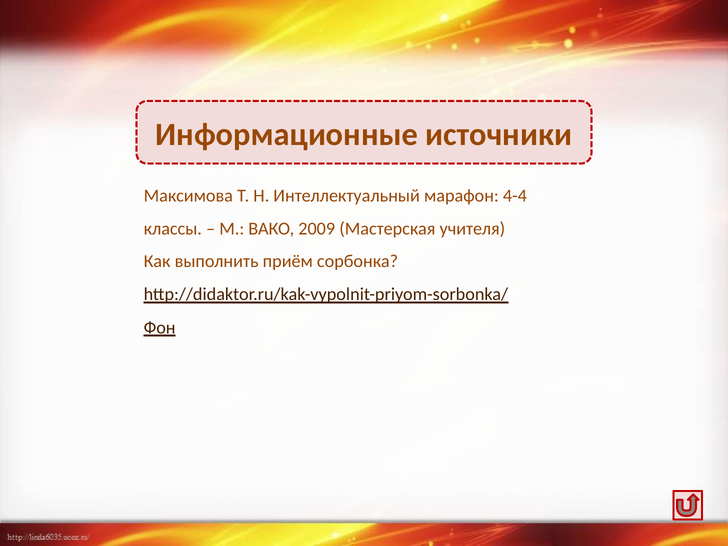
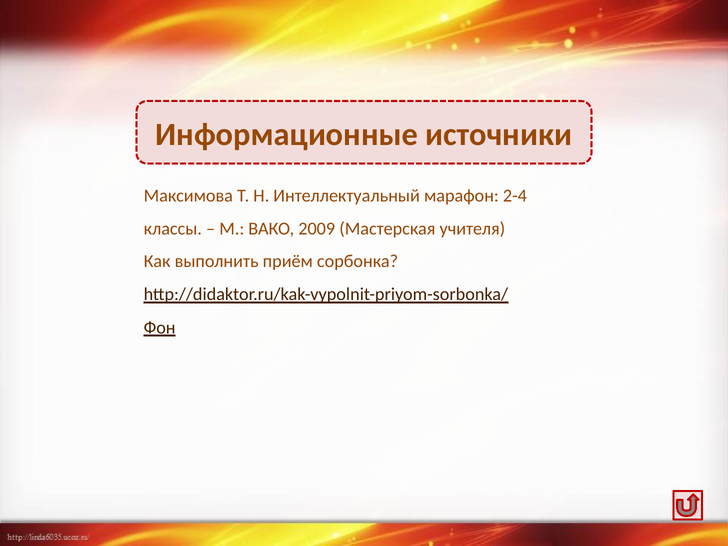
4-4: 4-4 -> 2-4
